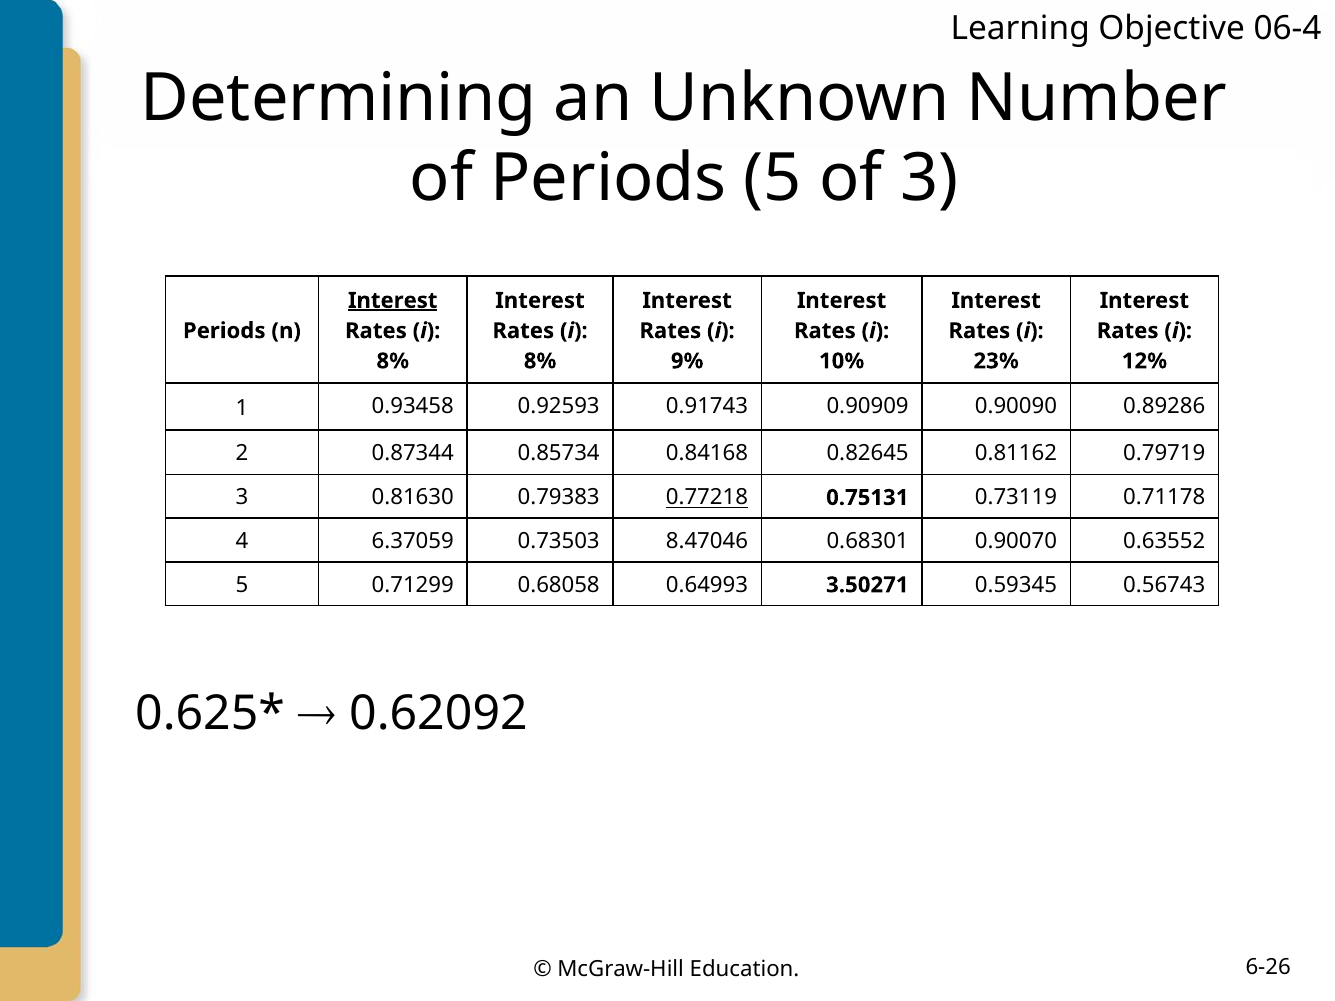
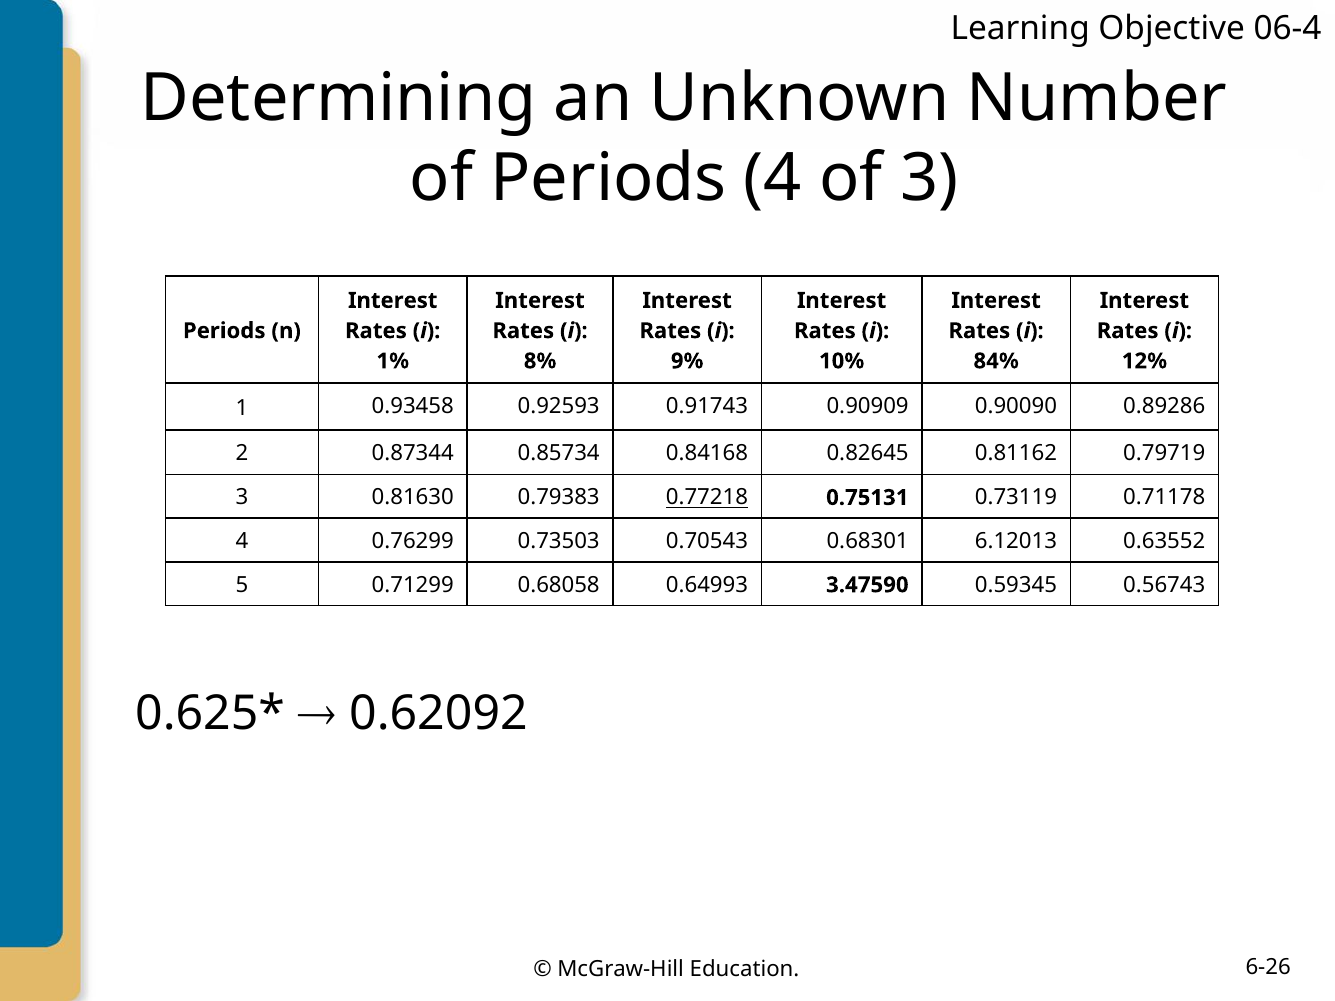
Periods 5: 5 -> 4
Interest at (393, 301) underline: present -> none
8% at (393, 361): 8% -> 1%
23%: 23% -> 84%
6.37059: 6.37059 -> 0.76299
8.47046: 8.47046 -> 0.70543
0.90070: 0.90070 -> 6.12013
3.50271: 3.50271 -> 3.47590
